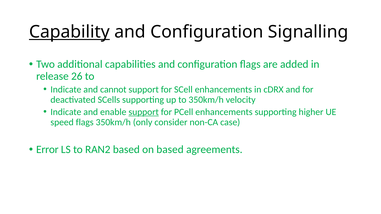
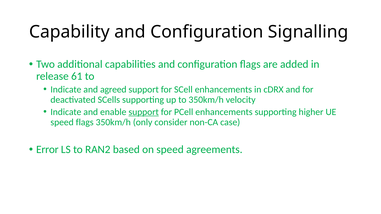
Capability underline: present -> none
26: 26 -> 61
cannot: cannot -> agreed
on based: based -> speed
